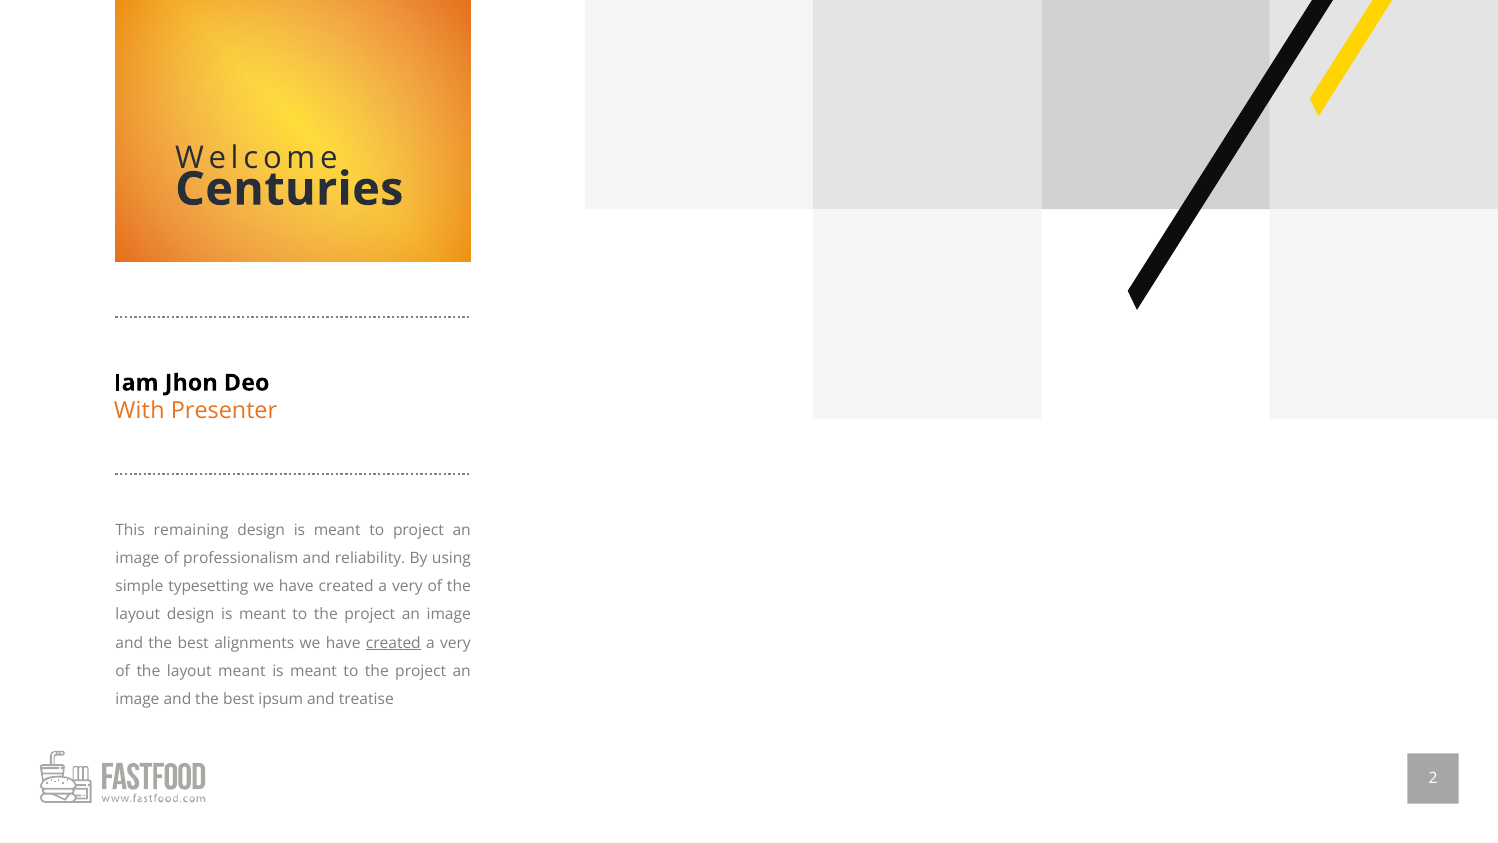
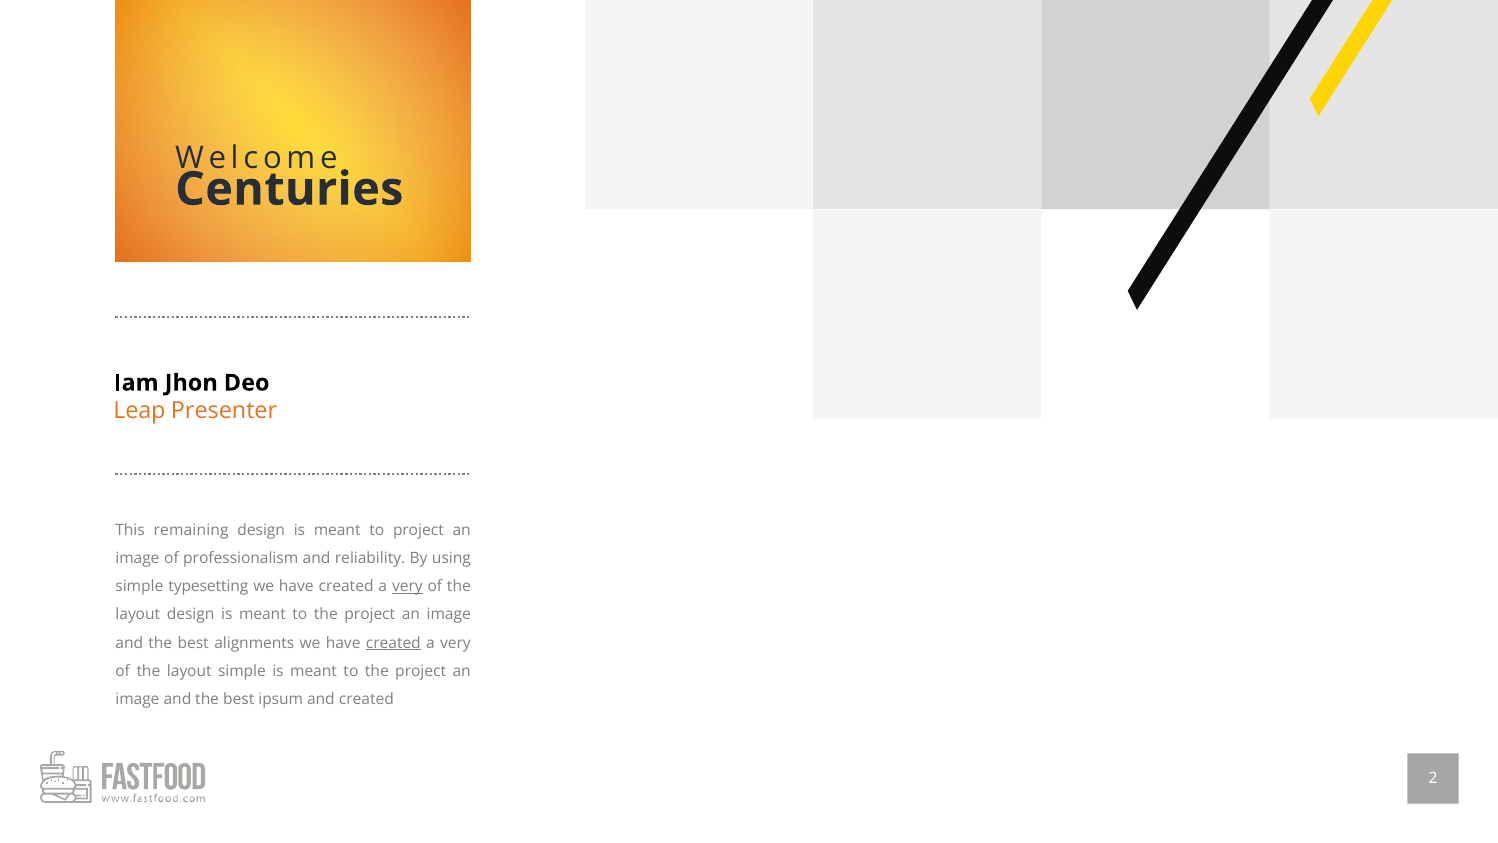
With: With -> Leap
very at (407, 586) underline: none -> present
layout meant: meant -> simple
and treatise: treatise -> created
